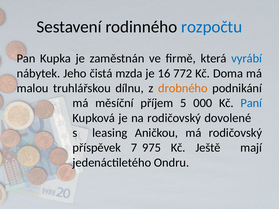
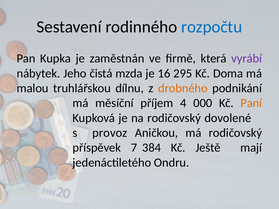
vyrábí colour: blue -> purple
772: 772 -> 295
5: 5 -> 4
Paní colour: blue -> orange
leasing: leasing -> provoz
975: 975 -> 384
